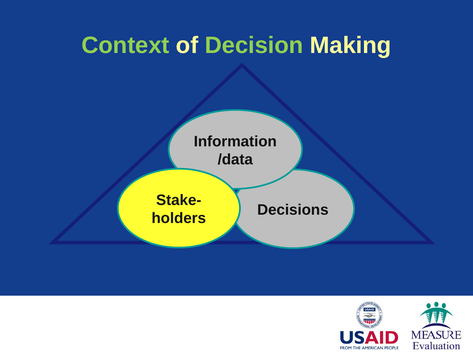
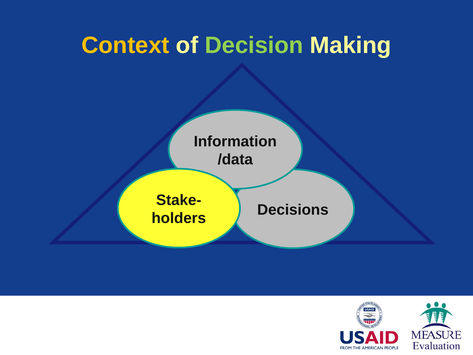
Context colour: light green -> yellow
